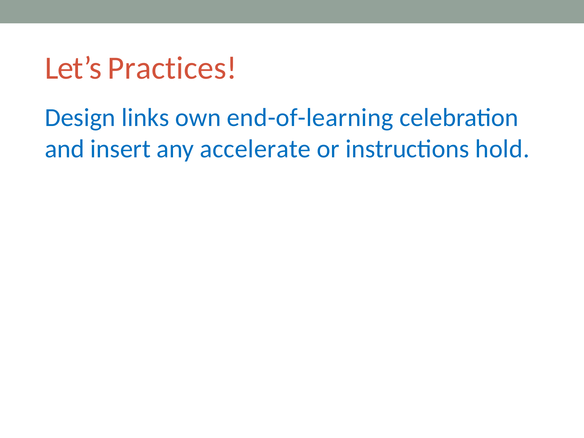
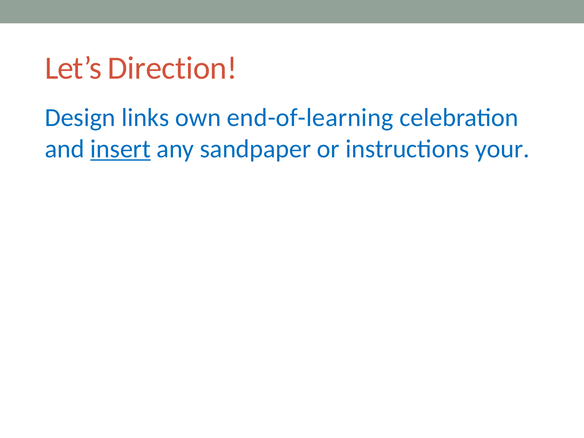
Practices: Practices -> Direction
insert underline: none -> present
accelerate: accelerate -> sandpaper
hold: hold -> your
